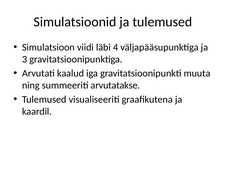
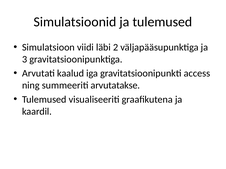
4: 4 -> 2
muuta: muuta -> access
